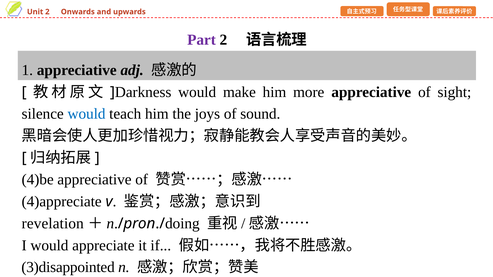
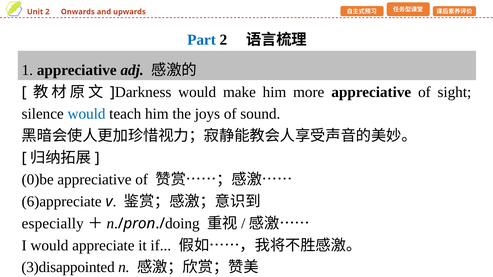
Part colour: purple -> blue
4)be: 4)be -> 0)be
4)appreciate: 4)appreciate -> 6)appreciate
revelation: revelation -> especially
